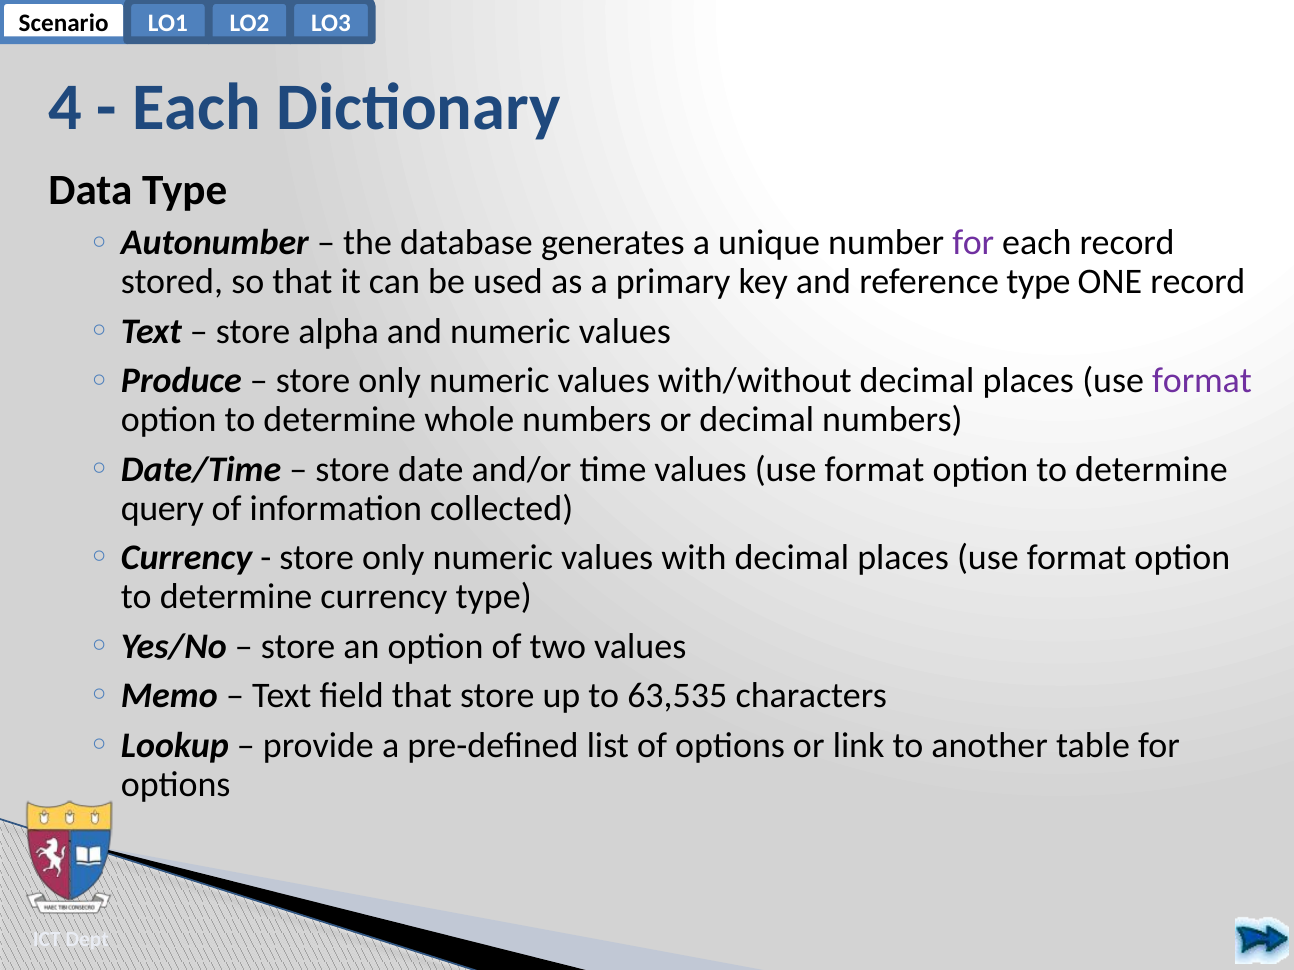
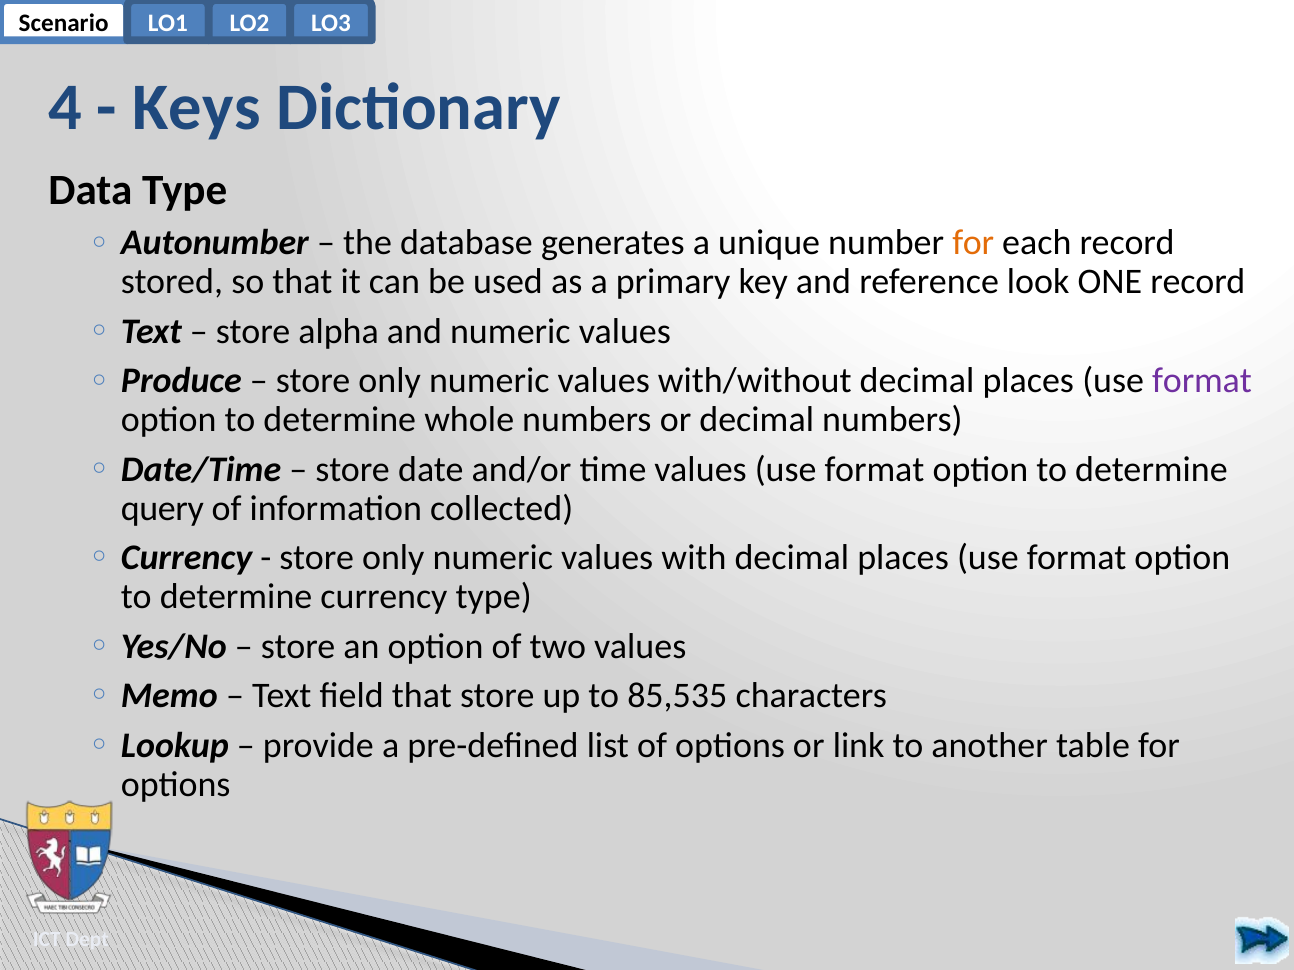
Each at (197, 108): Each -> Keys
for at (973, 243) colour: purple -> orange
reference type: type -> look
63,535: 63,535 -> 85,535
